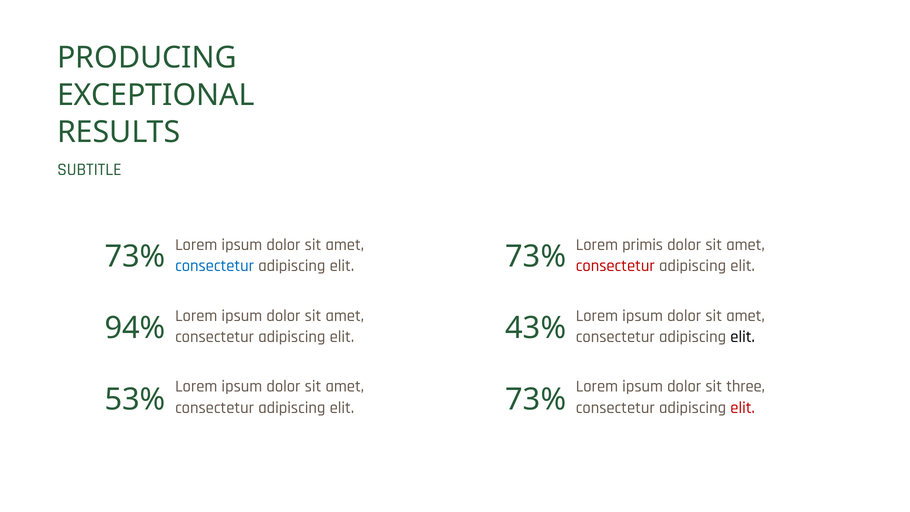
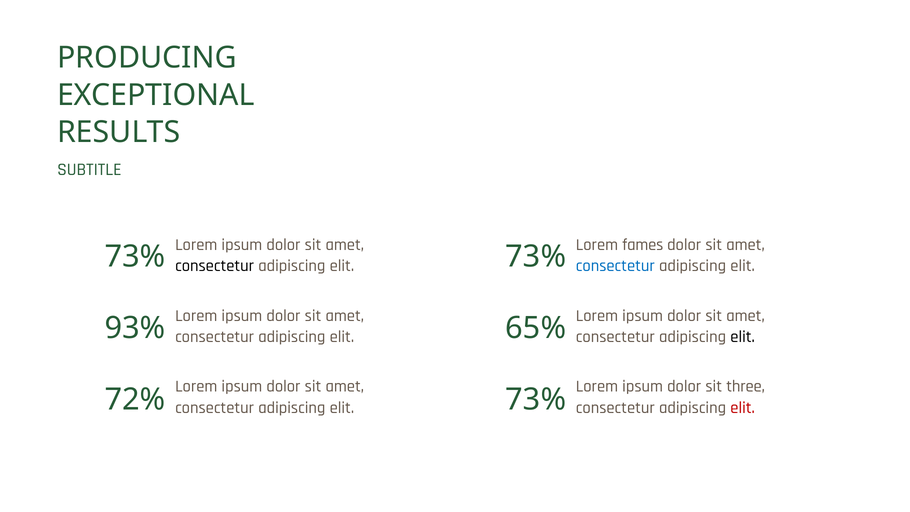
primis: primis -> fames
consectetur at (215, 266) colour: blue -> black
consectetur at (615, 266) colour: red -> blue
94%: 94% -> 93%
43%: 43% -> 65%
53%: 53% -> 72%
